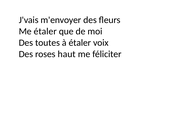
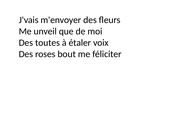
Me étaler: étaler -> unveil
haut: haut -> bout
